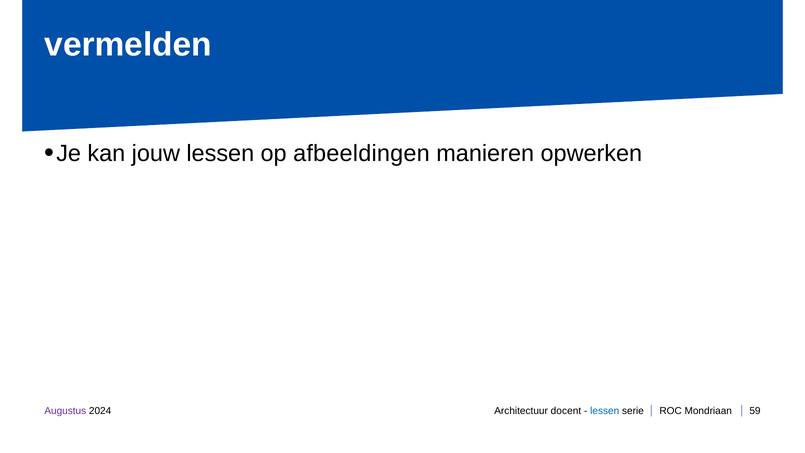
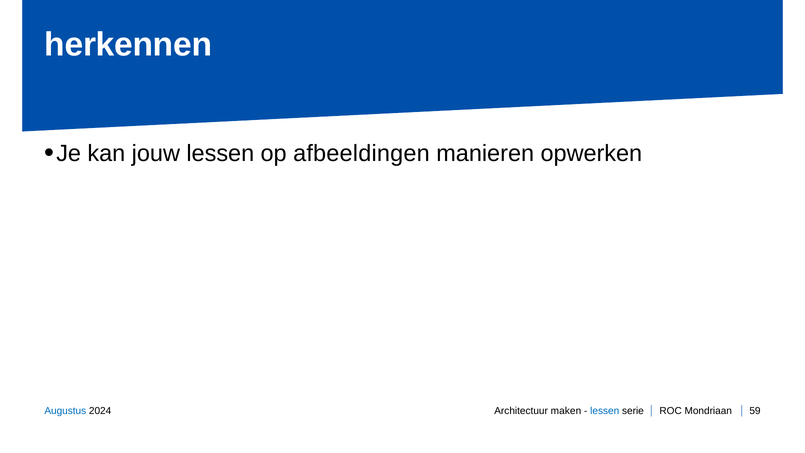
vermelden: vermelden -> herkennen
Augustus colour: purple -> blue
docent: docent -> maken
